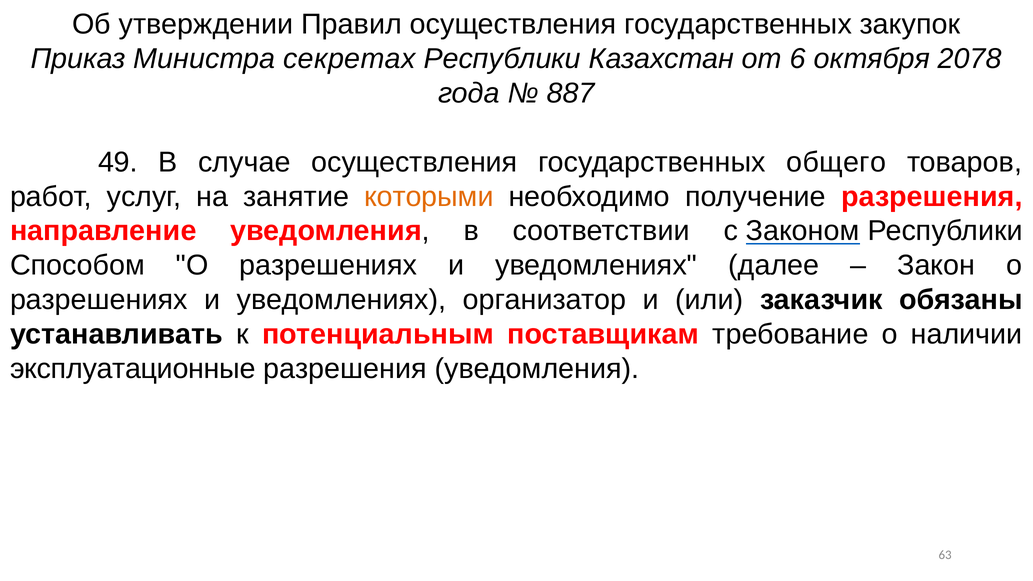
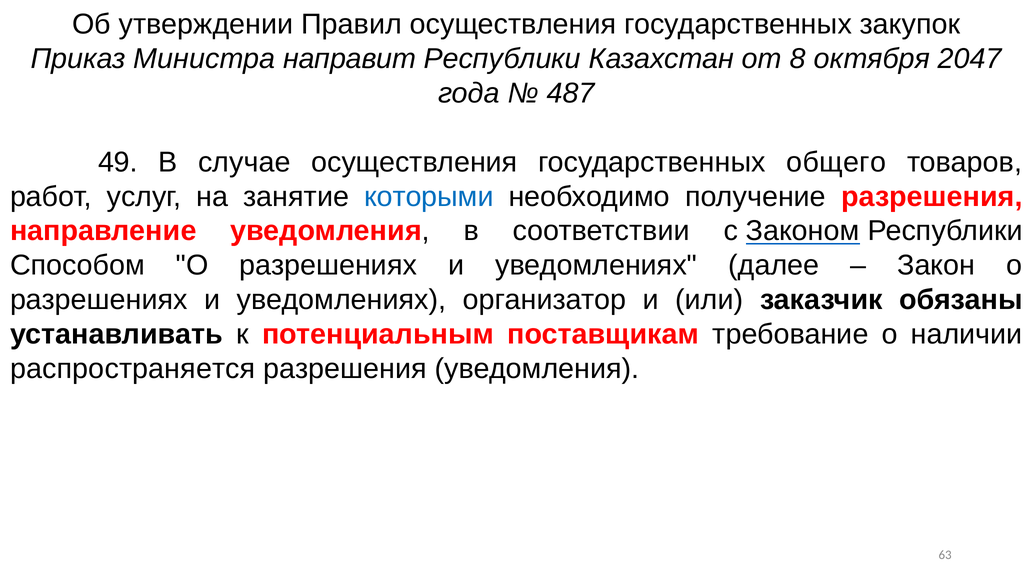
секретах: секретах -> направит
6: 6 -> 8
2078: 2078 -> 2047
887: 887 -> 487
которыми colour: orange -> blue
эксплуатационные: эксплуатационные -> распространяется
